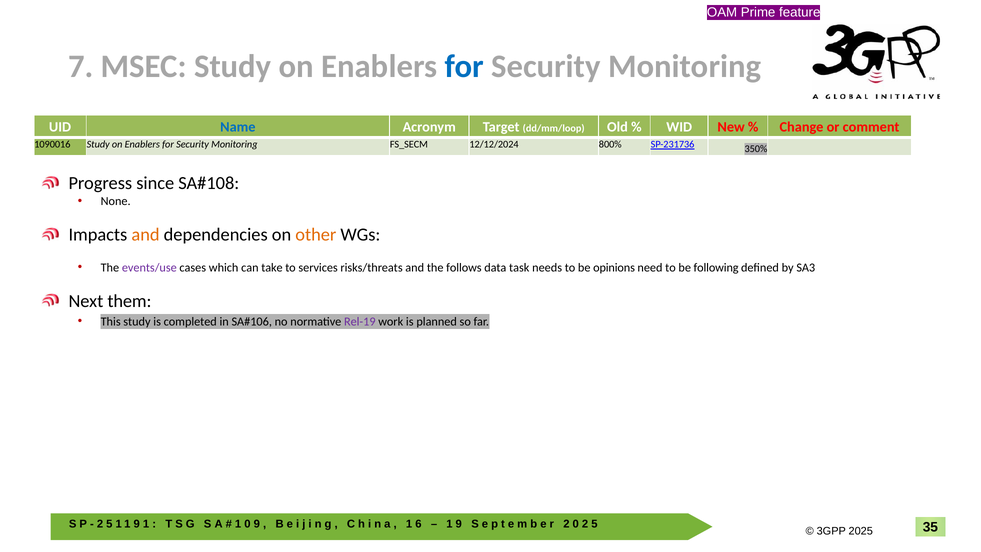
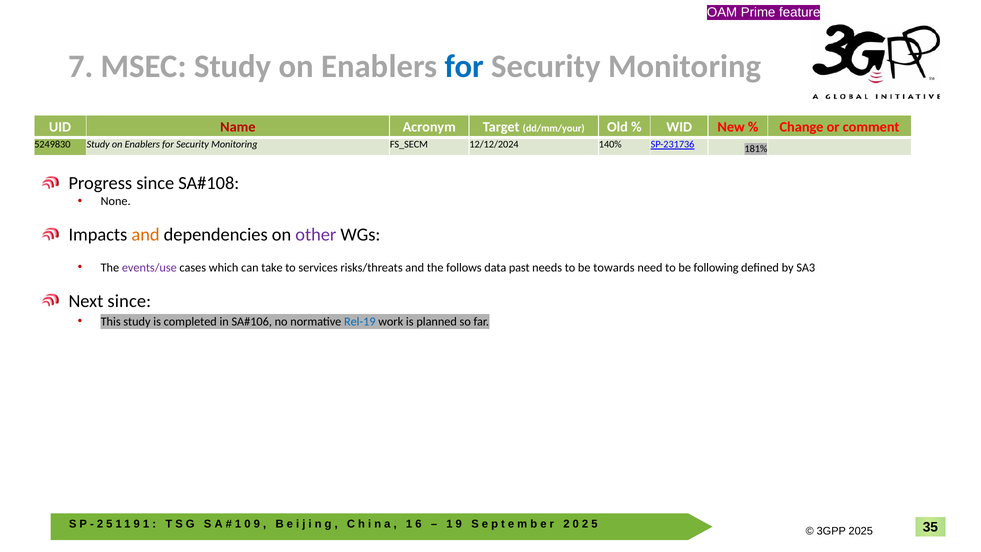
Name colour: blue -> red
dd/mm/loop: dd/mm/loop -> dd/mm/your
1090016: 1090016 -> 5249830
800%: 800% -> 140%
350%: 350% -> 181%
other colour: orange -> purple
task: task -> past
opinions: opinions -> towards
Next them: them -> since
Rel-19 colour: purple -> blue
